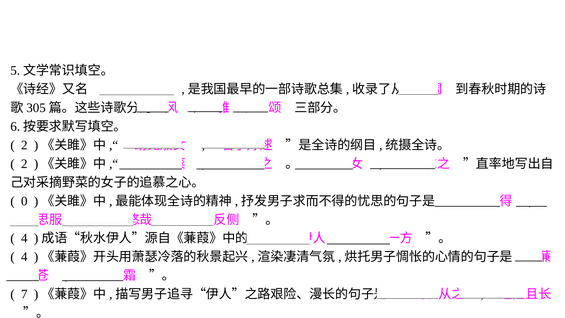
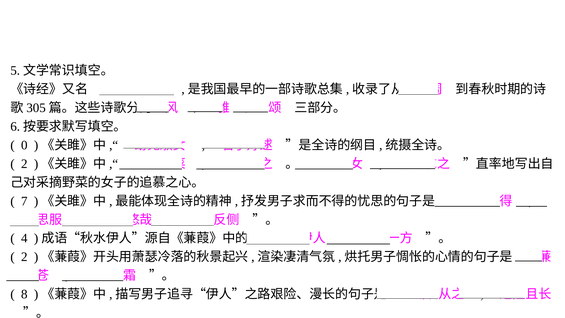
2 at (24, 145): 2 -> 0
0: 0 -> 7
4 at (24, 257): 4 -> 2
7: 7 -> 8
